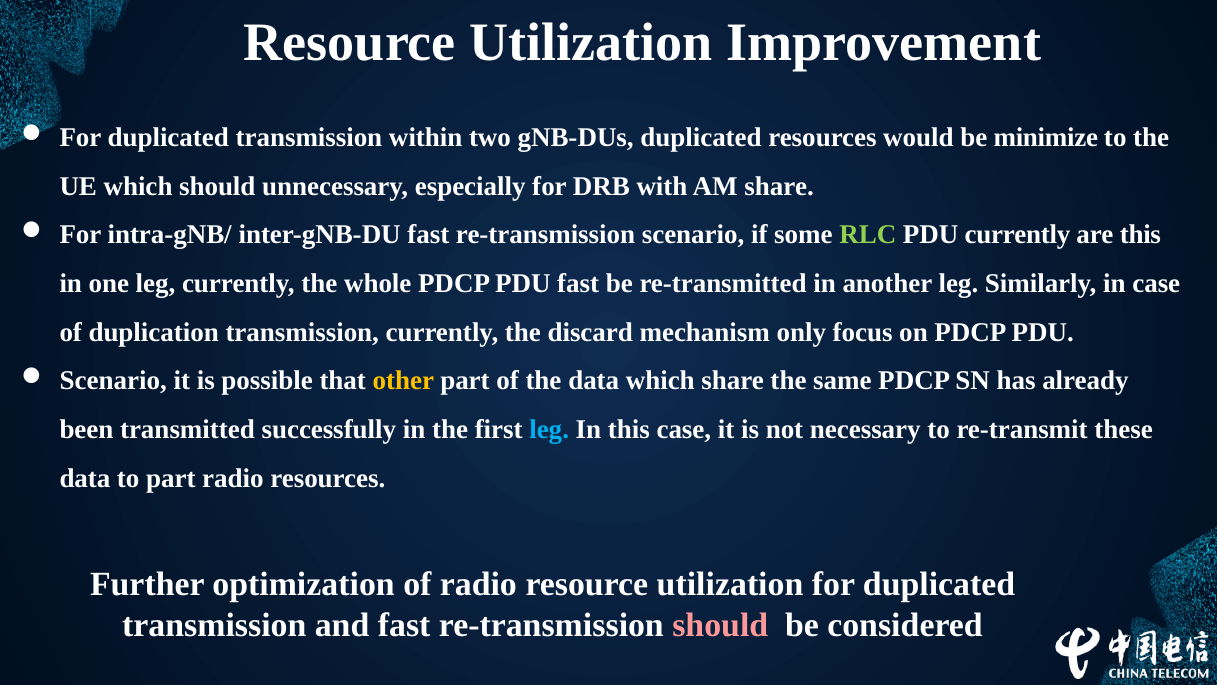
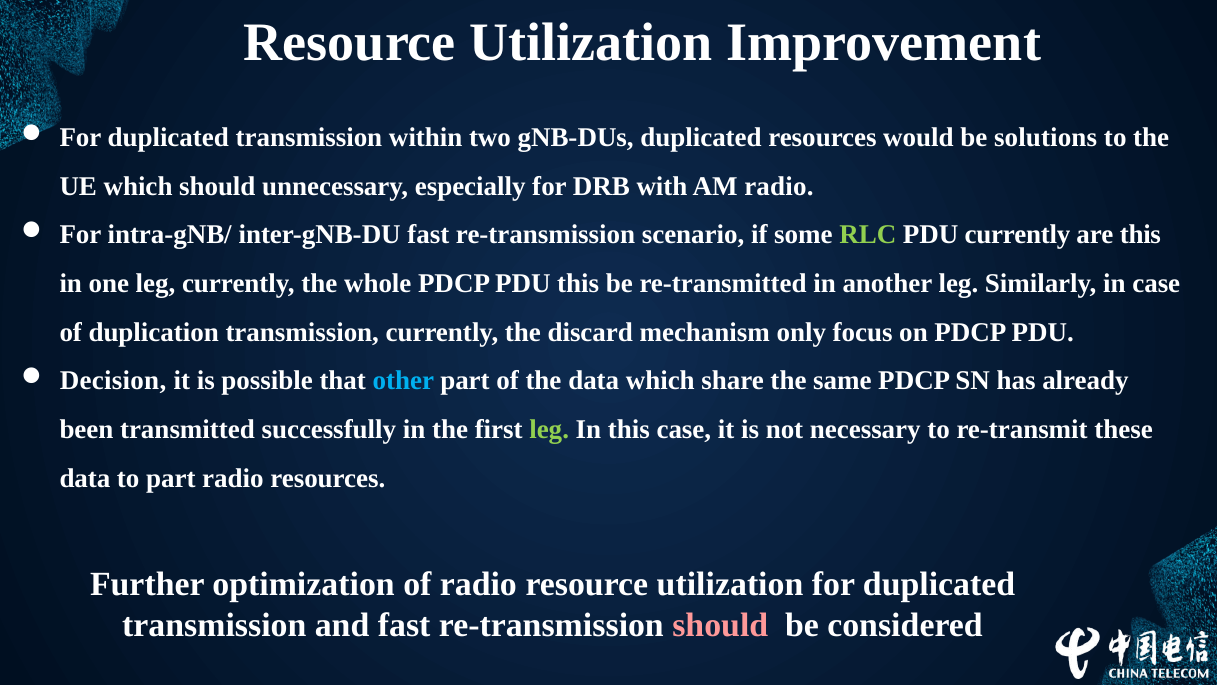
minimize: minimize -> solutions
AM share: share -> radio
PDU fast: fast -> this
Scenario at (113, 381): Scenario -> Decision
other colour: yellow -> light blue
leg at (549, 429) colour: light blue -> light green
